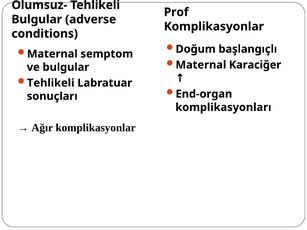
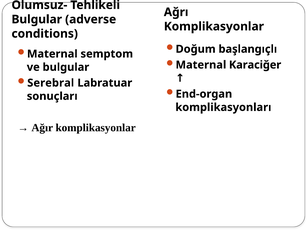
Prof: Prof -> Ağrı
Tehlikeli at (51, 83): Tehlikeli -> Serebral
